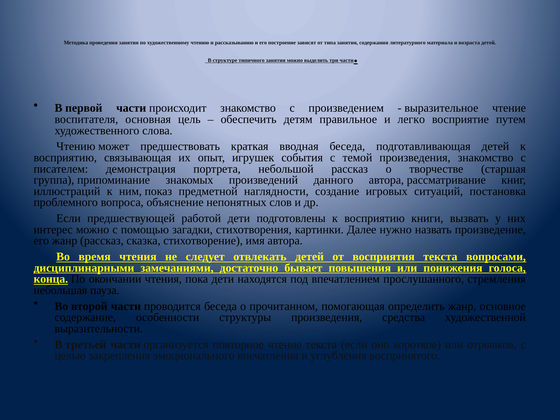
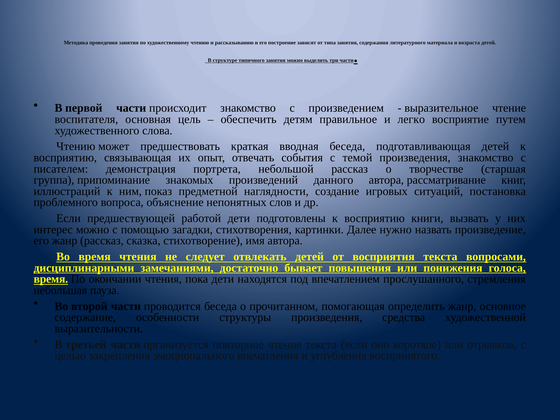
игрушек: игрушек -> отвечать
конца at (51, 279): конца -> время
